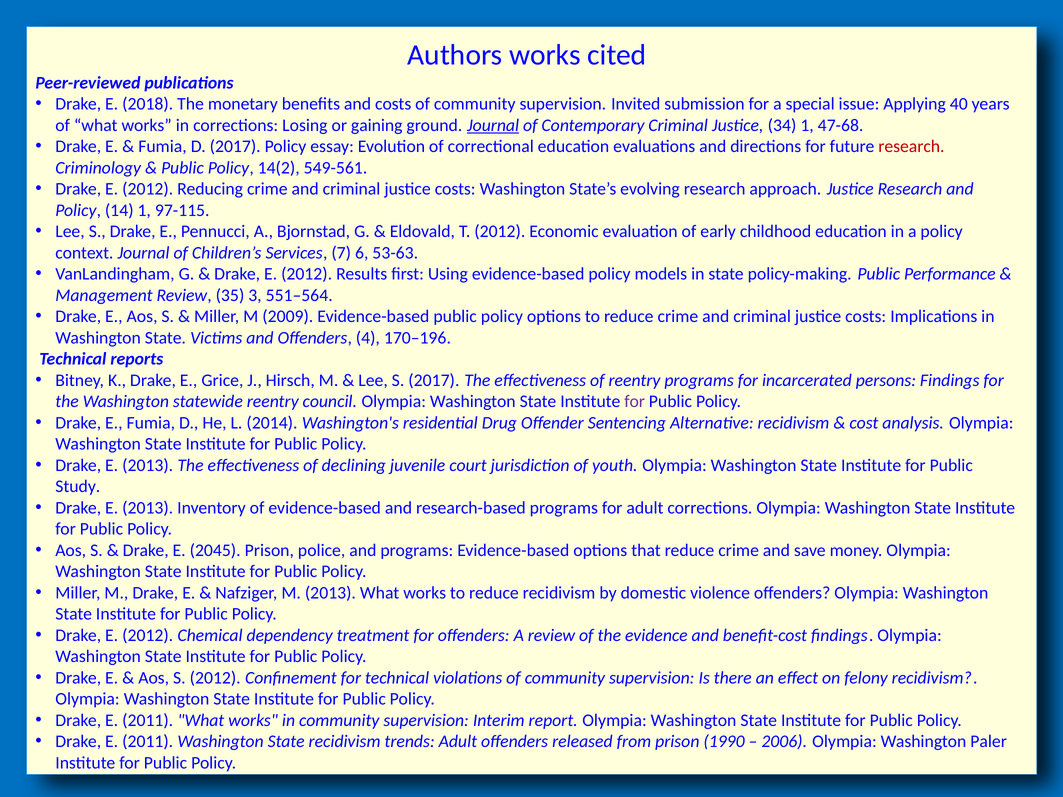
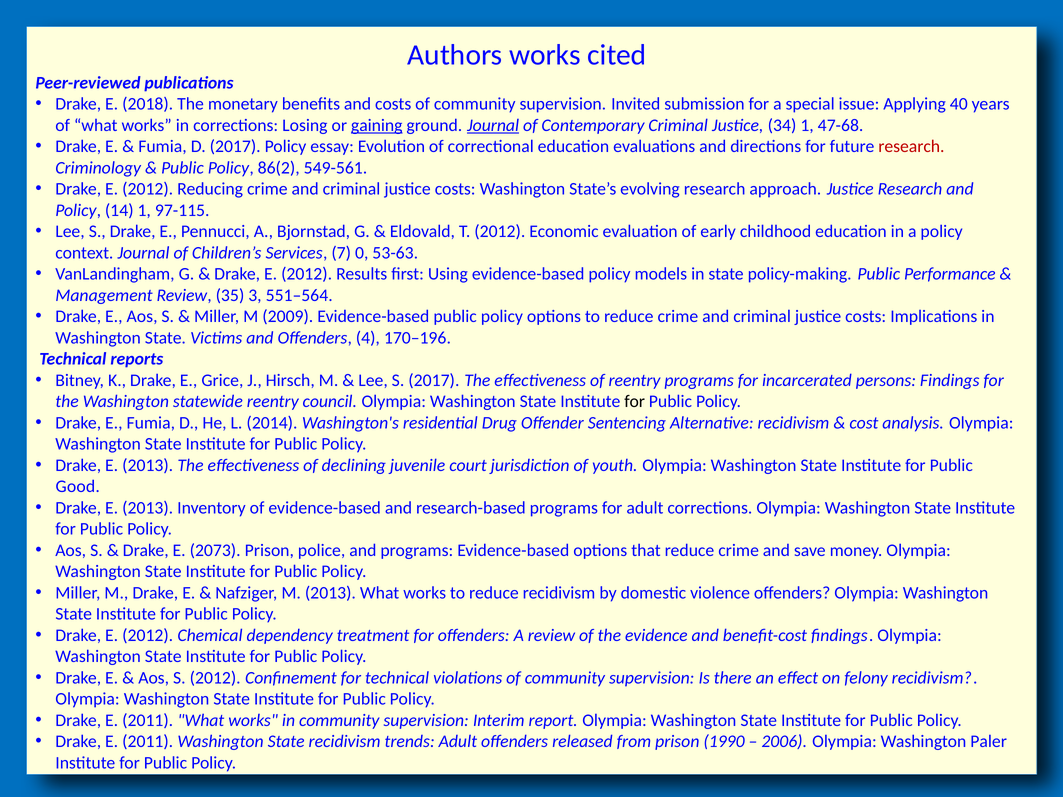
gaining underline: none -> present
14(2: 14(2 -> 86(2
6: 6 -> 0
for at (635, 402) colour: purple -> black
Study: Study -> Good
2045: 2045 -> 2073
